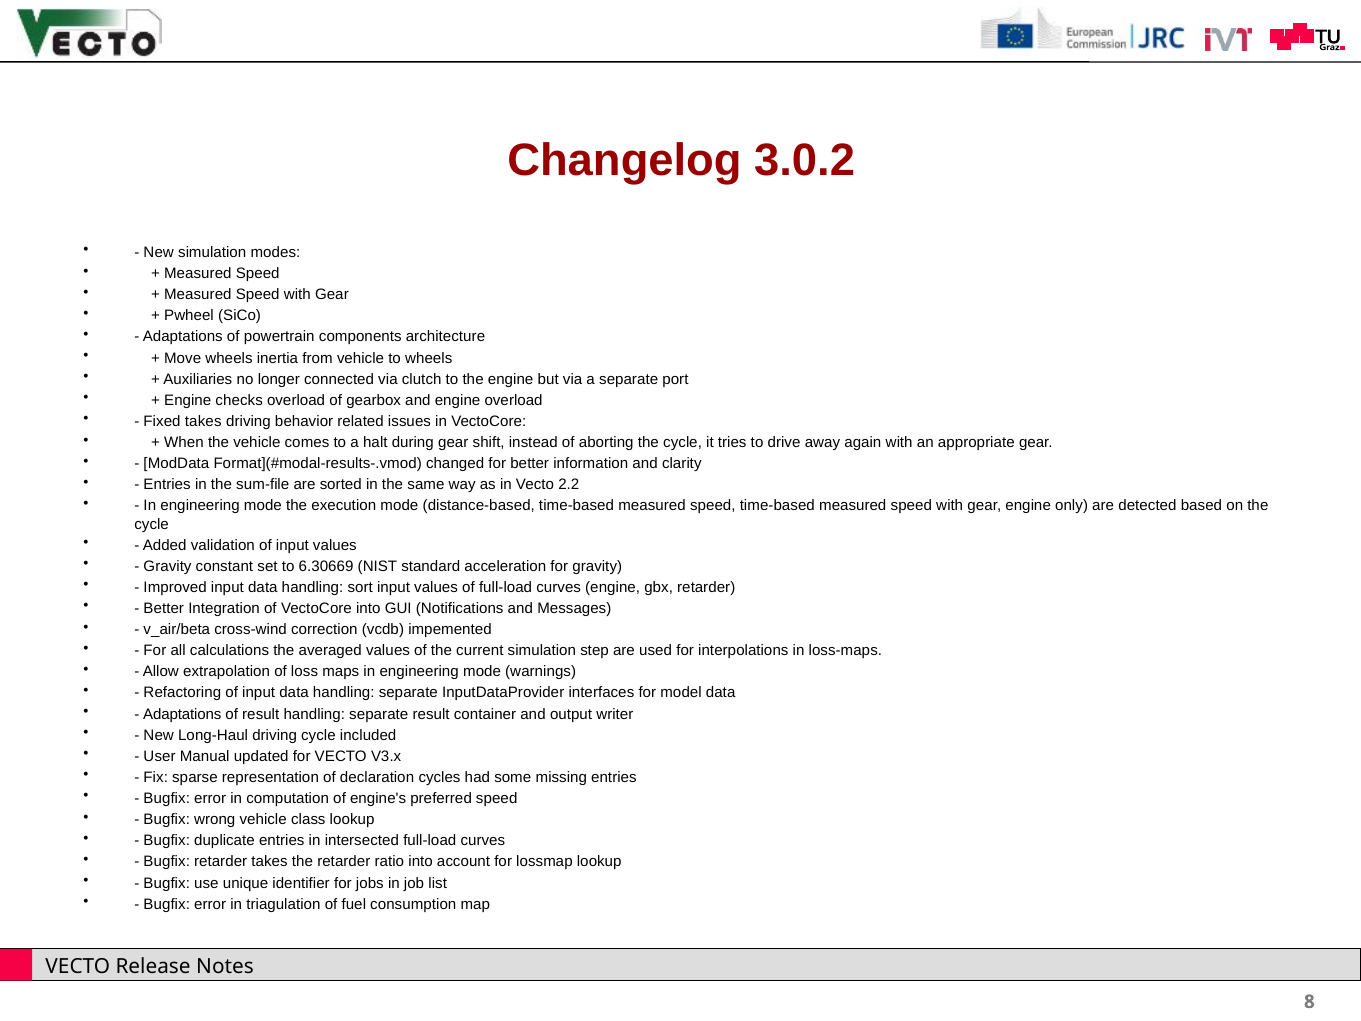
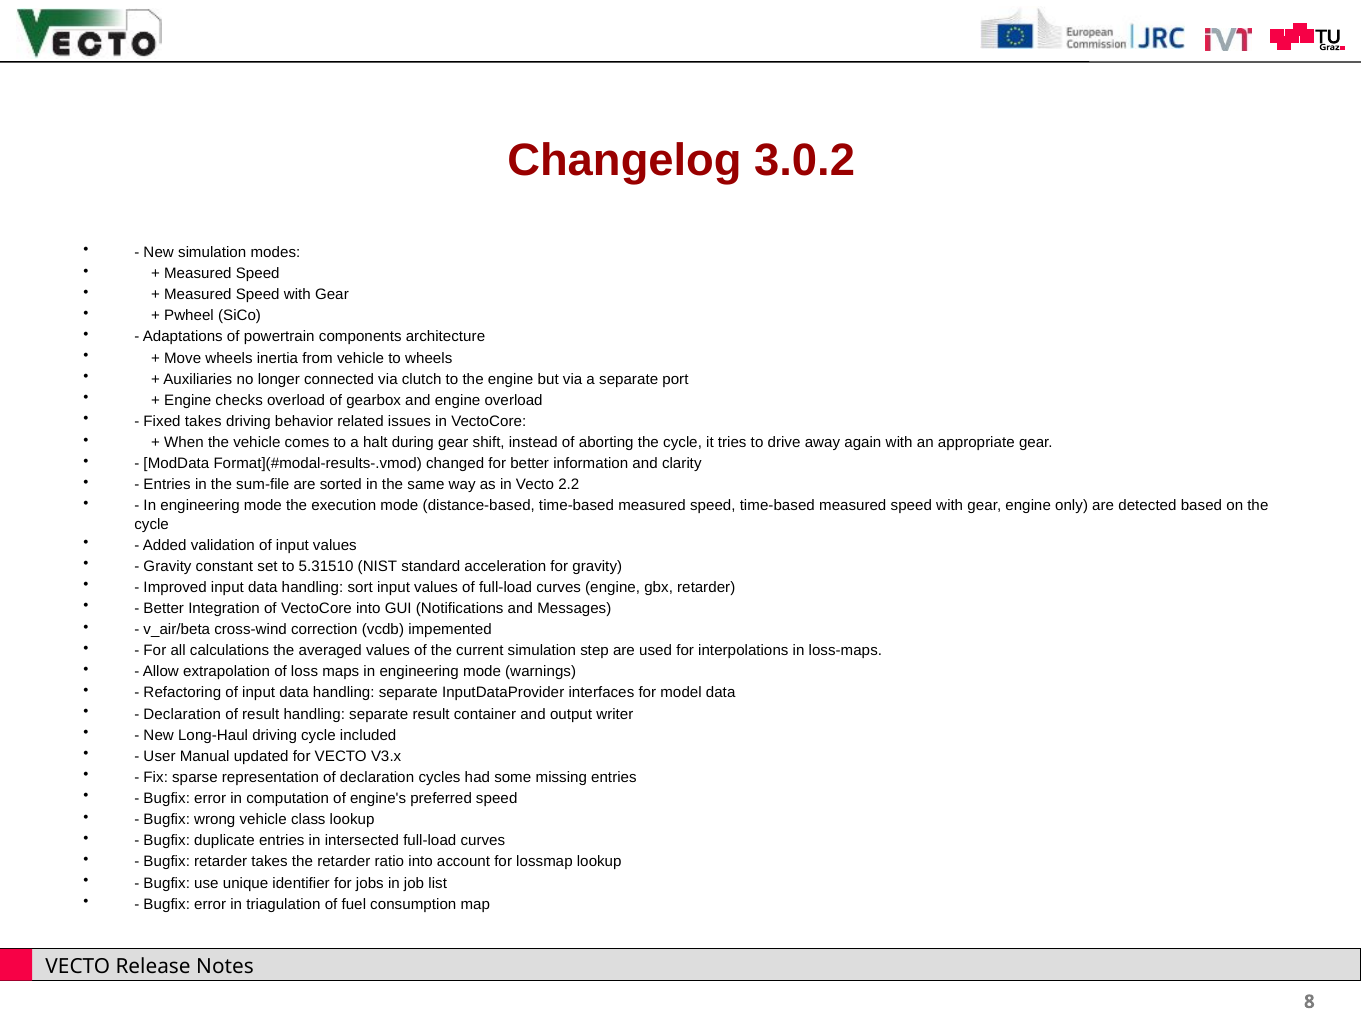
6.30669: 6.30669 -> 5.31510
Adaptations at (182, 714): Adaptations -> Declaration
